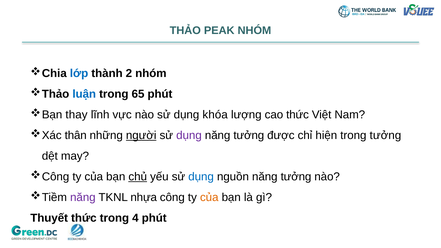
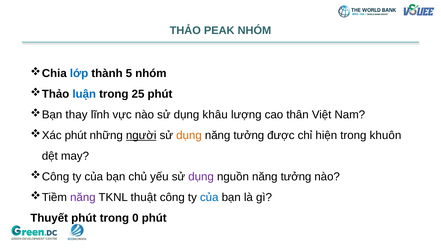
2: 2 -> 5
65: 65 -> 25
khóa: khóa -> khâu
cao thức: thức -> thân
thân at (76, 135): thân -> phút
dụng at (189, 135) colour: purple -> orange
trong tưởng: tưởng -> khuôn
chủ underline: present -> none
dụng at (201, 177) colour: blue -> purple
nhựa: nhựa -> thuật
của at (209, 197) colour: orange -> blue
Thuyết thức: thức -> phút
4: 4 -> 0
